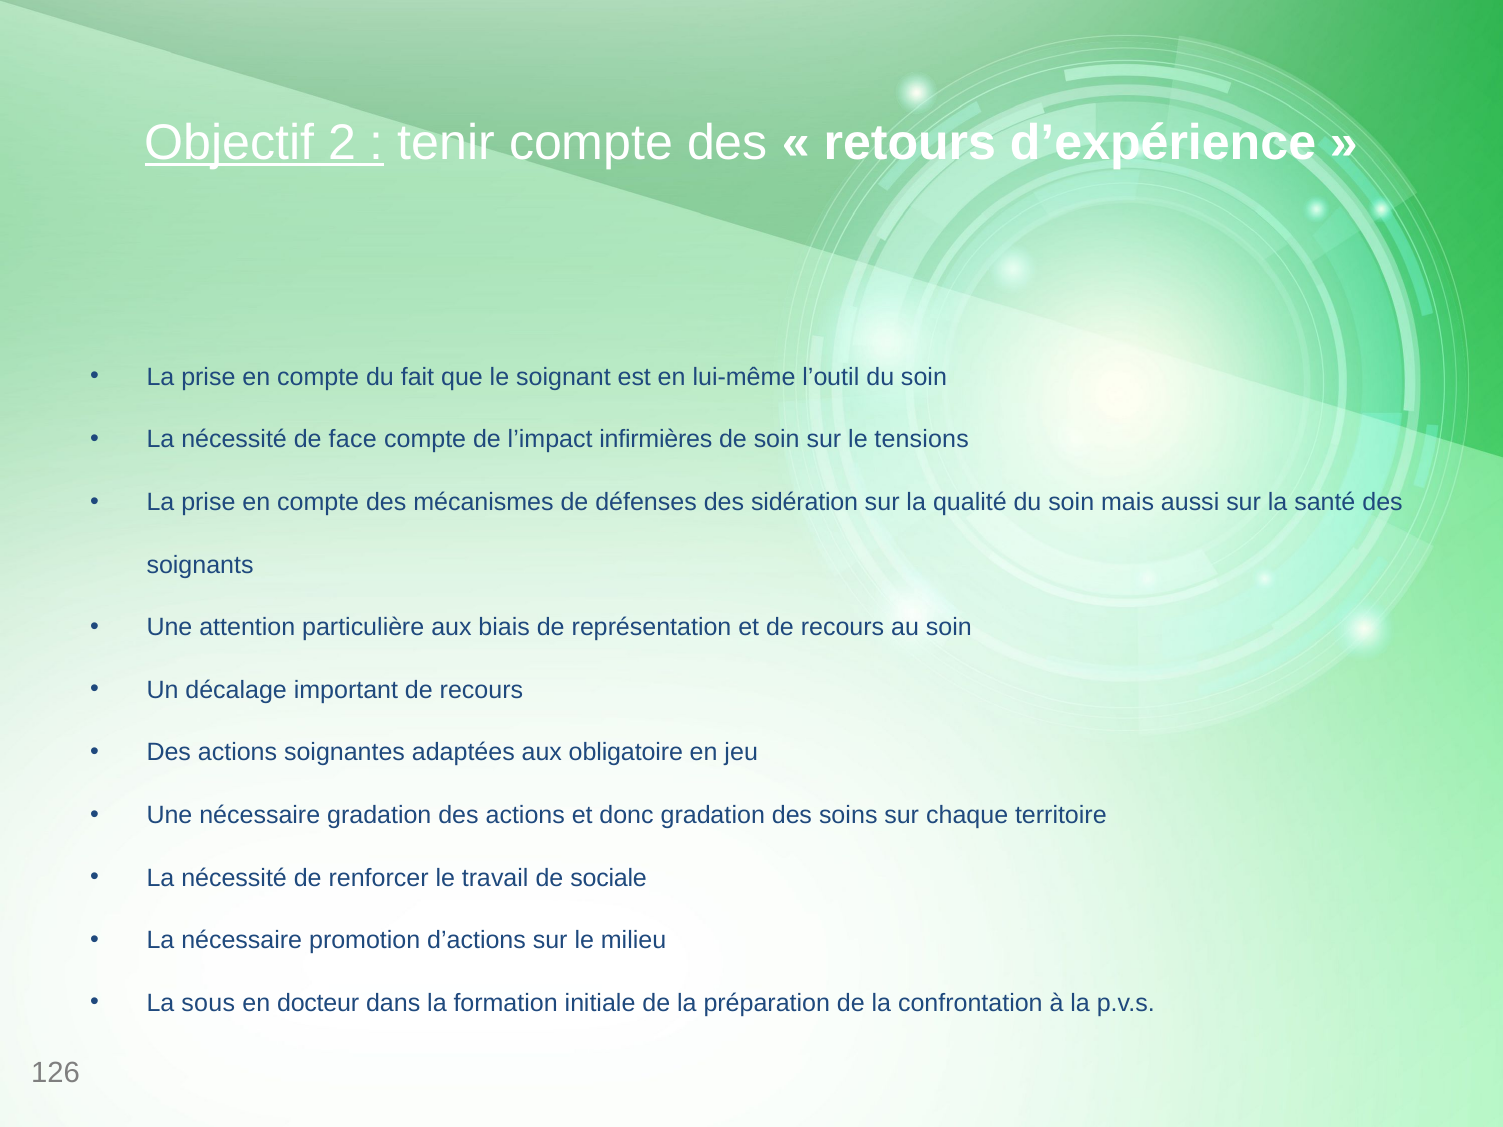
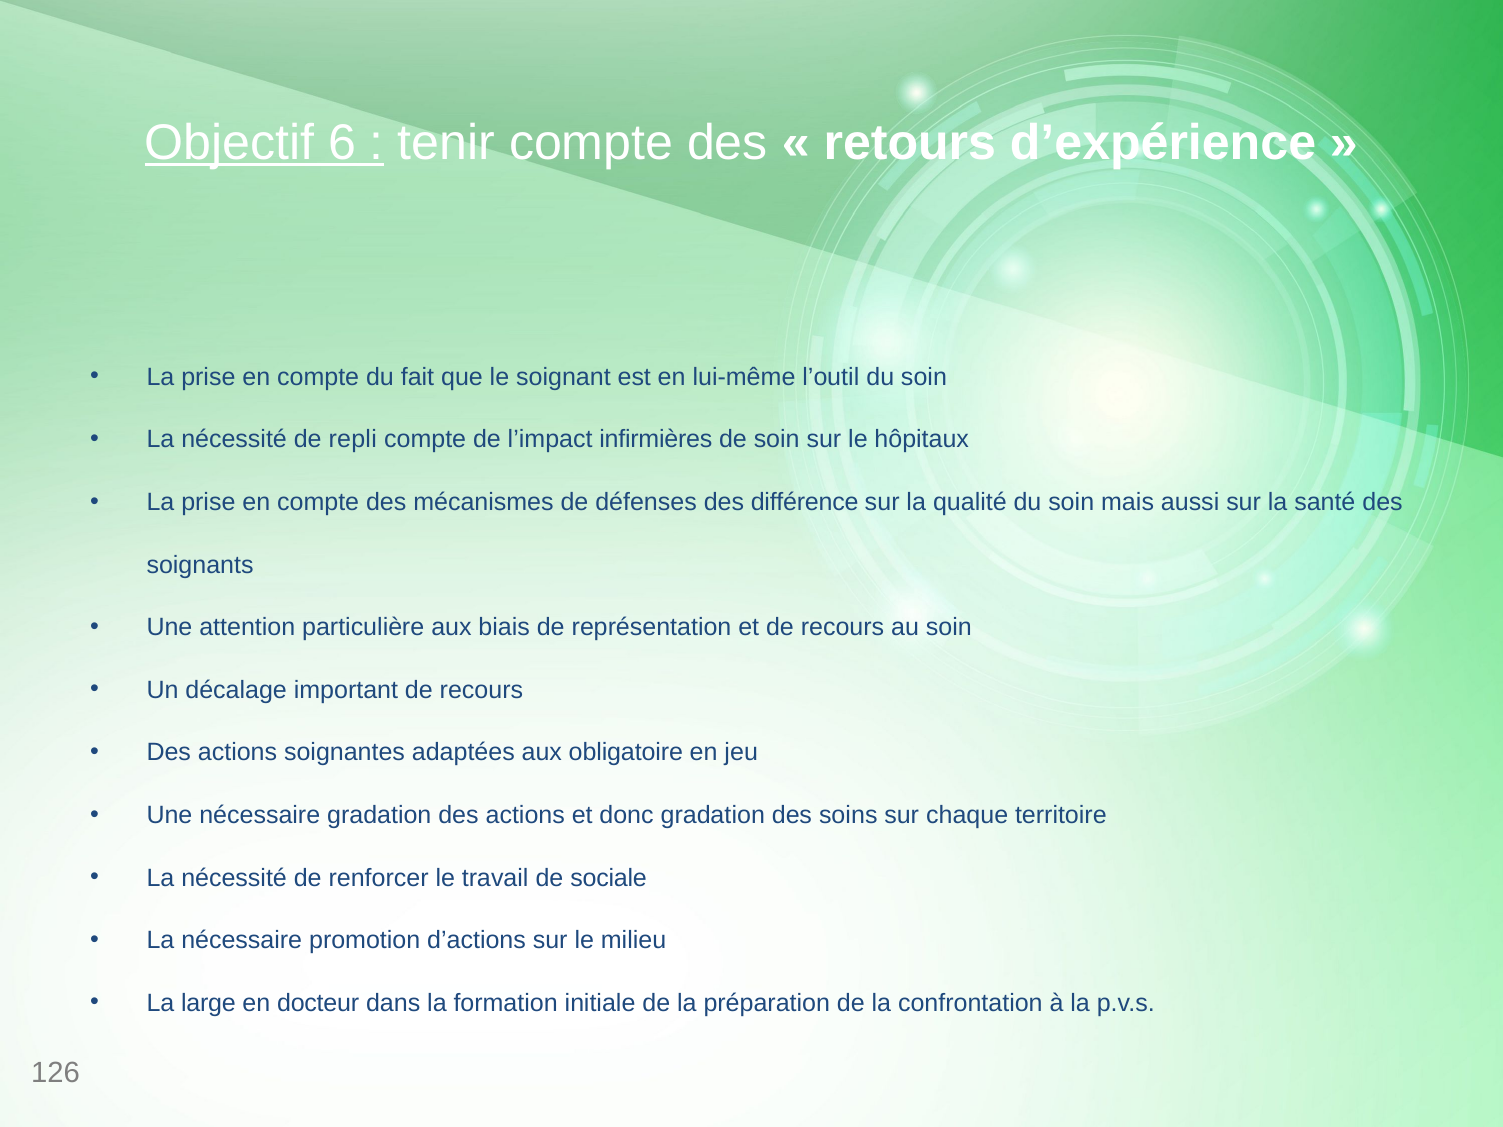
2: 2 -> 6
face: face -> repli
tensions: tensions -> hôpitaux
sidération: sidération -> différence
sous: sous -> large
